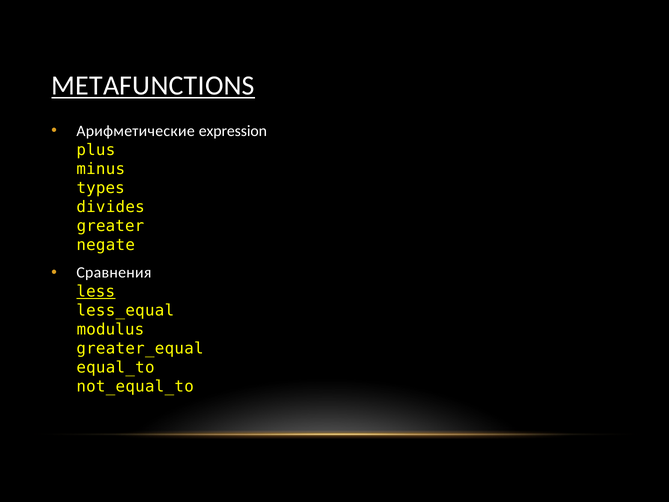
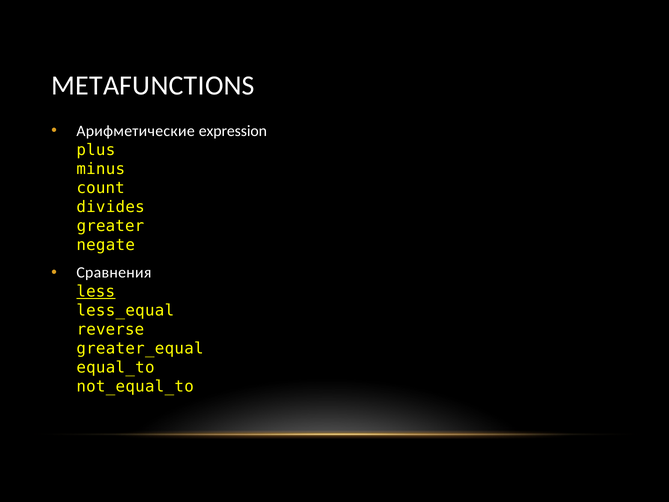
METAFUNCTIONS underline: present -> none
types: types -> count
modulus: modulus -> reverse
